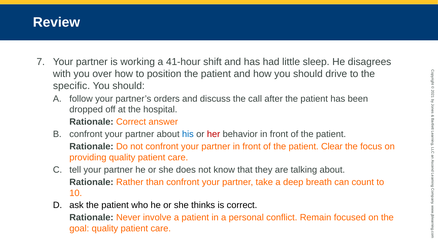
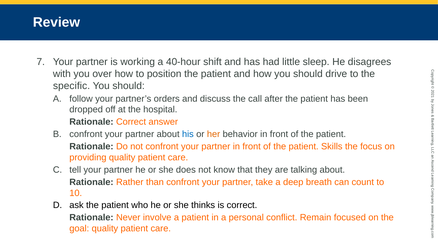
41-hour: 41-hour -> 40-hour
her colour: red -> orange
Clear: Clear -> Skills
